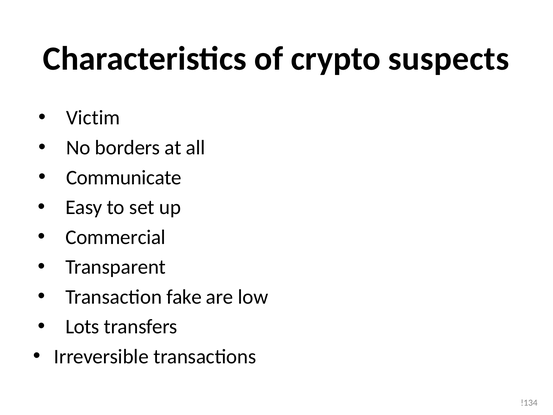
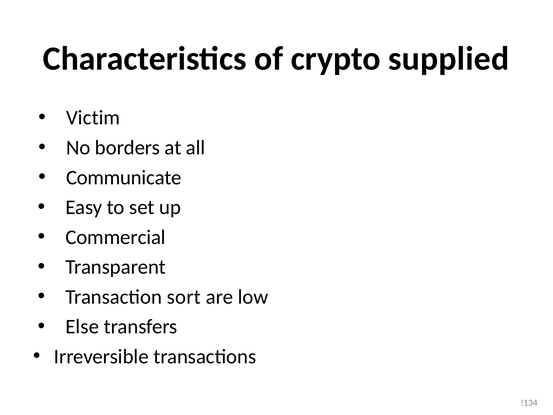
suspects: suspects -> supplied
fake: fake -> sort
Lots: Lots -> Else
